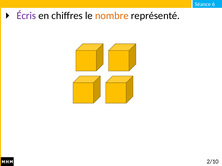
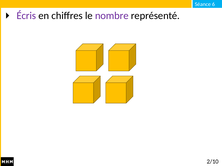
nombre colour: orange -> purple
